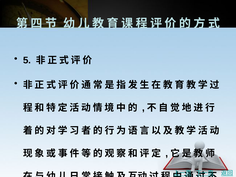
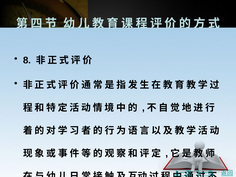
5: 5 -> 8
